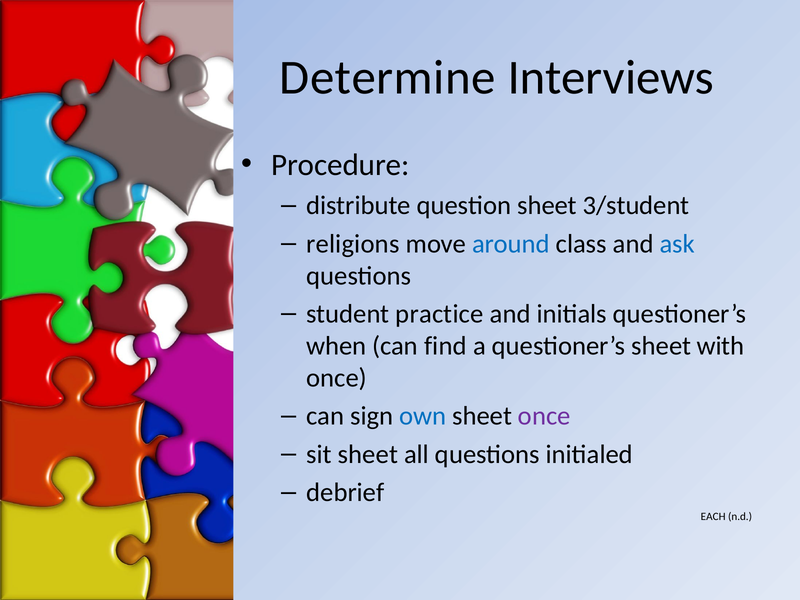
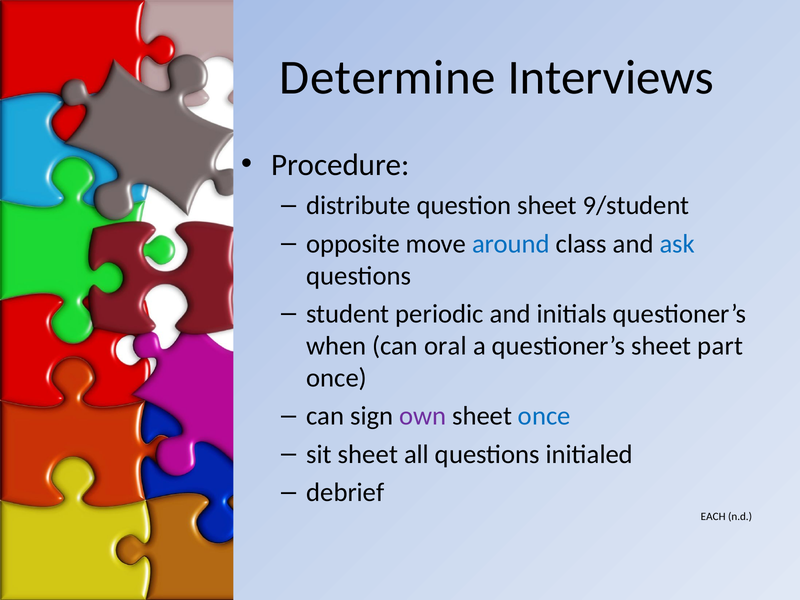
3/student: 3/student -> 9/student
religions: religions -> opposite
practice: practice -> periodic
find: find -> oral
with: with -> part
own colour: blue -> purple
once at (544, 416) colour: purple -> blue
